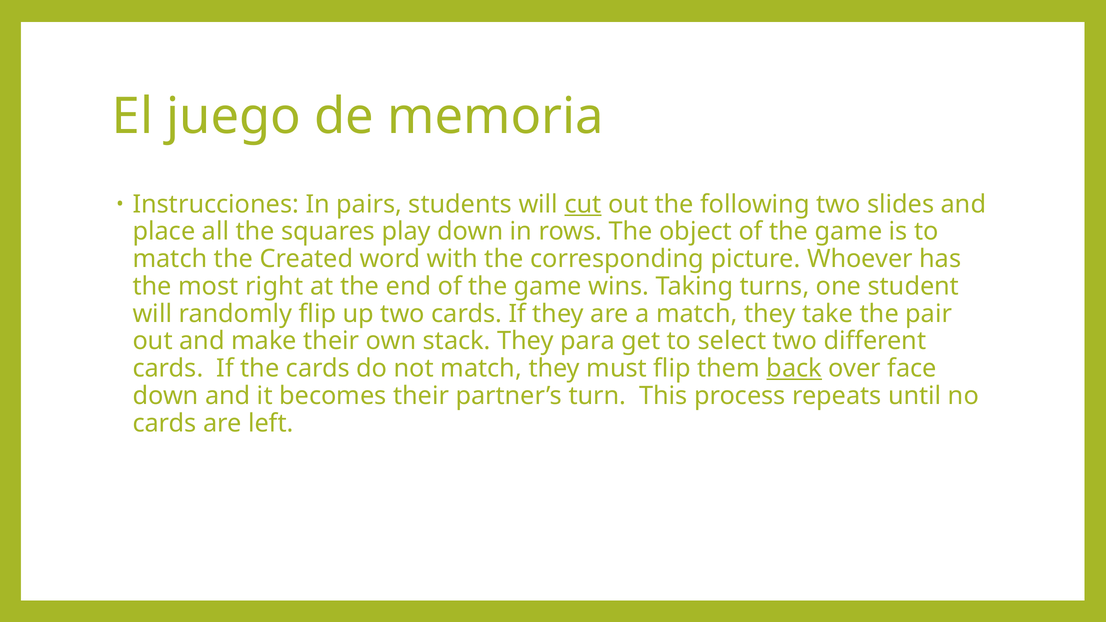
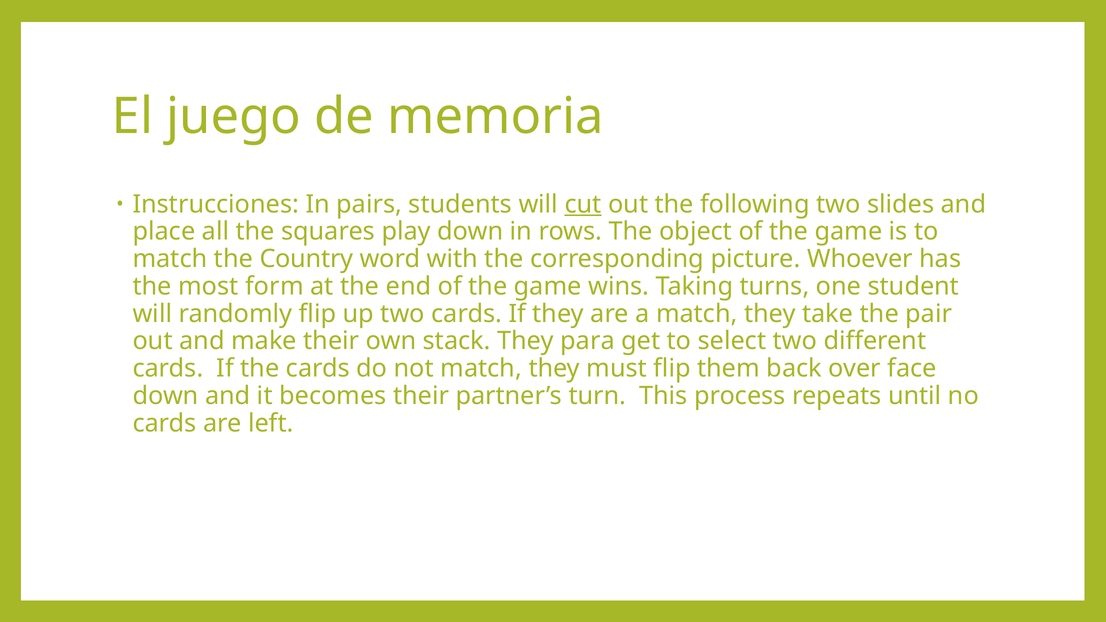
Created: Created -> Country
right: right -> form
back underline: present -> none
